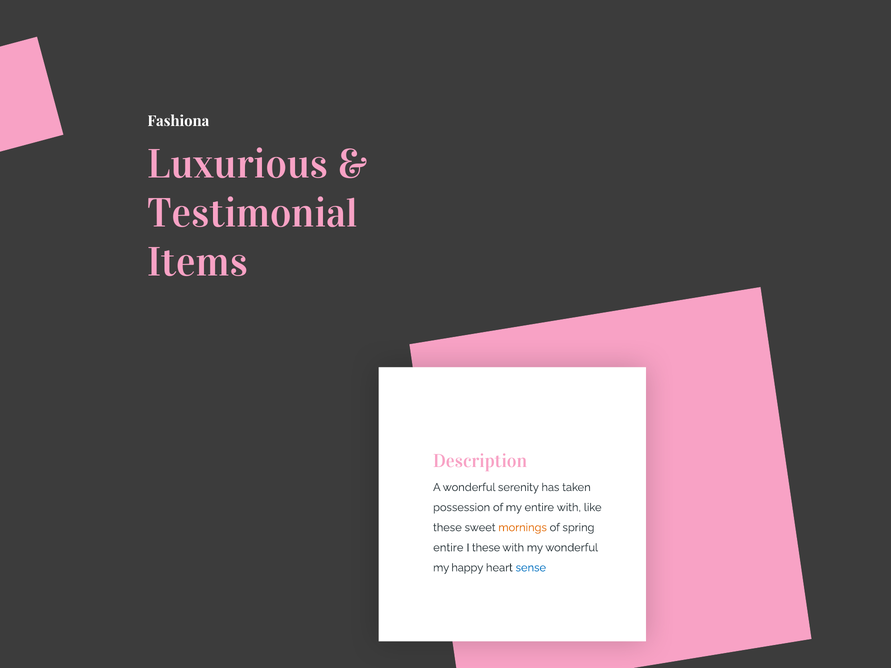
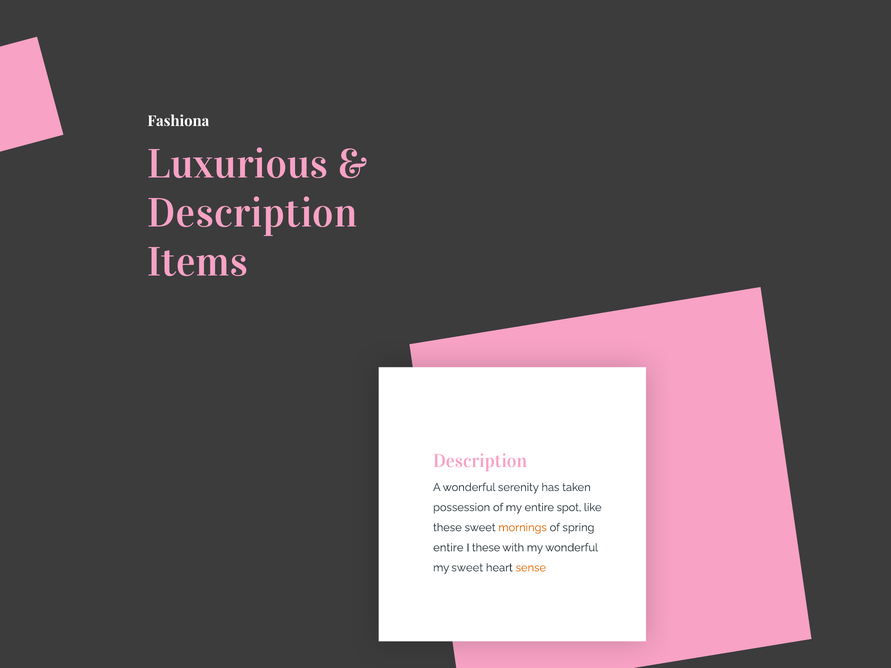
Testimonial at (252, 213): Testimonial -> Description
entire with: with -> spot
my happy: happy -> sweet
sense colour: blue -> orange
